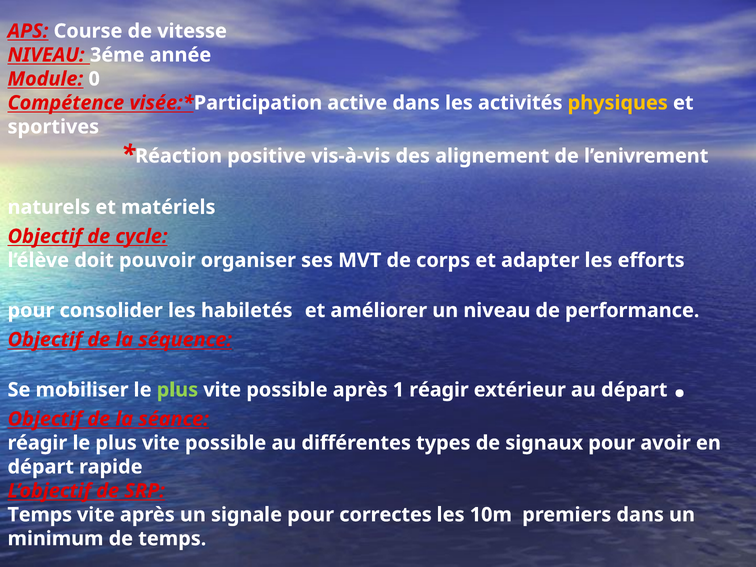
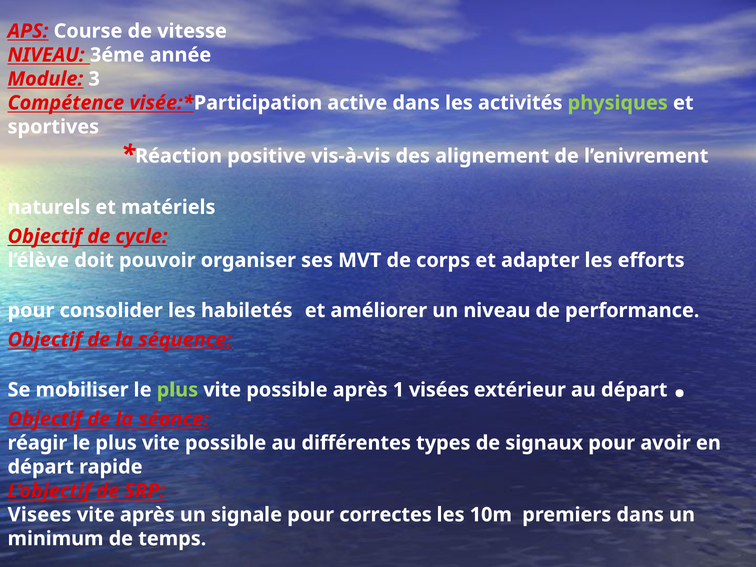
0: 0 -> 3
physiques colour: yellow -> light green
1 réagir: réagir -> visées
Temps at (40, 515): Temps -> Visees
